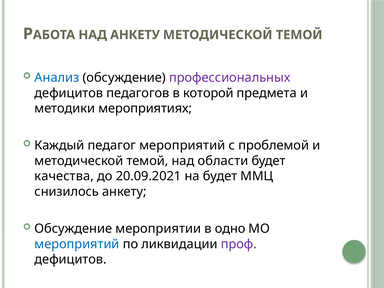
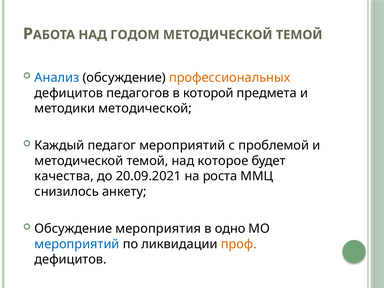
НАД АНКЕТУ: АНКЕТУ -> ГОДОМ
профессиональных colour: purple -> orange
методики мероприятиях: мероприятиях -> методической
области: области -> которое
на будет: будет -> роста
мероприятии: мероприятии -> мероприятия
проф colour: purple -> orange
